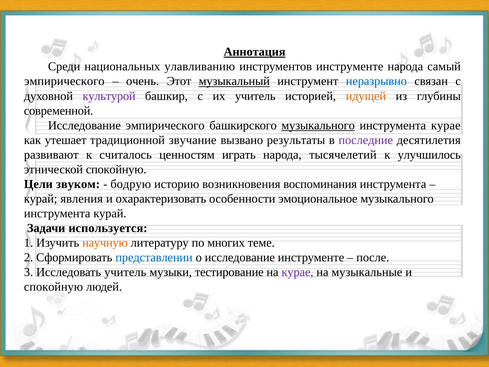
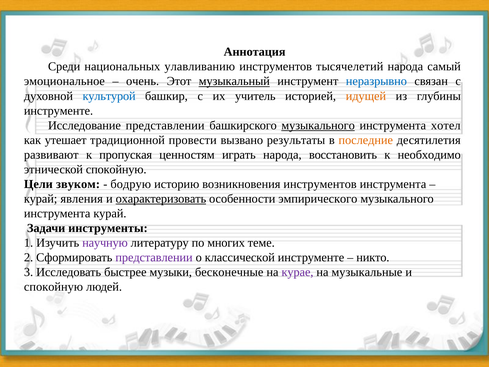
Аннотация underline: present -> none
инструментов инструменте: инструменте -> тысячелетий
эмпирического at (64, 81): эмпирического -> эмоциональное
культурой colour: purple -> blue
современной at (59, 111): современной -> инструменте
Исследование эмпирического: эмпирического -> представлении
инструмента курае: курае -> хотел
звучание: звучание -> провести
последние colour: purple -> orange
считалось: считалось -> пропуская
тысячелетий: тысячелетий -> восстановить
улучшилось: улучшилось -> необходимо
возникновения воспоминания: воспоминания -> инструментов
охарактеризовать underline: none -> present
эмоциональное: эмоциональное -> эмпирического
используется: используется -> инструменты
научную colour: orange -> purple
представлении at (154, 257) colour: blue -> purple
о исследование: исследование -> классической
после: после -> никто
Исследовать учитель: учитель -> быстрее
тестирование: тестирование -> бесконечные
